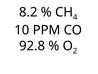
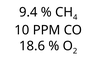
8.2: 8.2 -> 9.4
92.8: 92.8 -> 18.6
